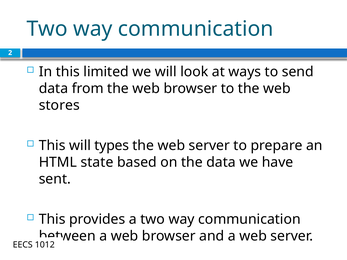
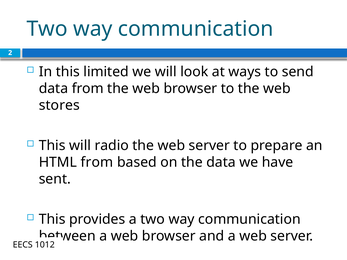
types: types -> radio
HTML state: state -> from
